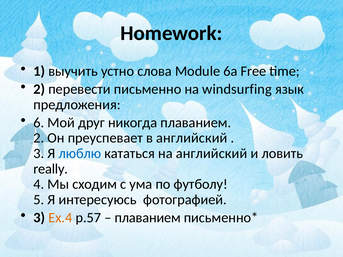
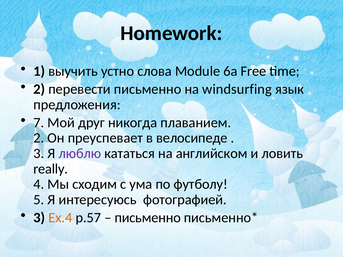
6: 6 -> 7
в английский: английский -> велосипеде
люблю colour: blue -> purple
на английский: английский -> английском
плаванием at (148, 218): плаванием -> письменно
